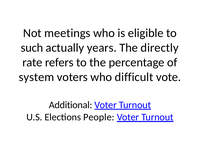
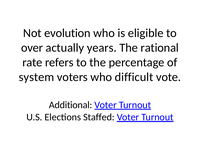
meetings: meetings -> evolution
such: such -> over
directly: directly -> rational
People: People -> Staffed
